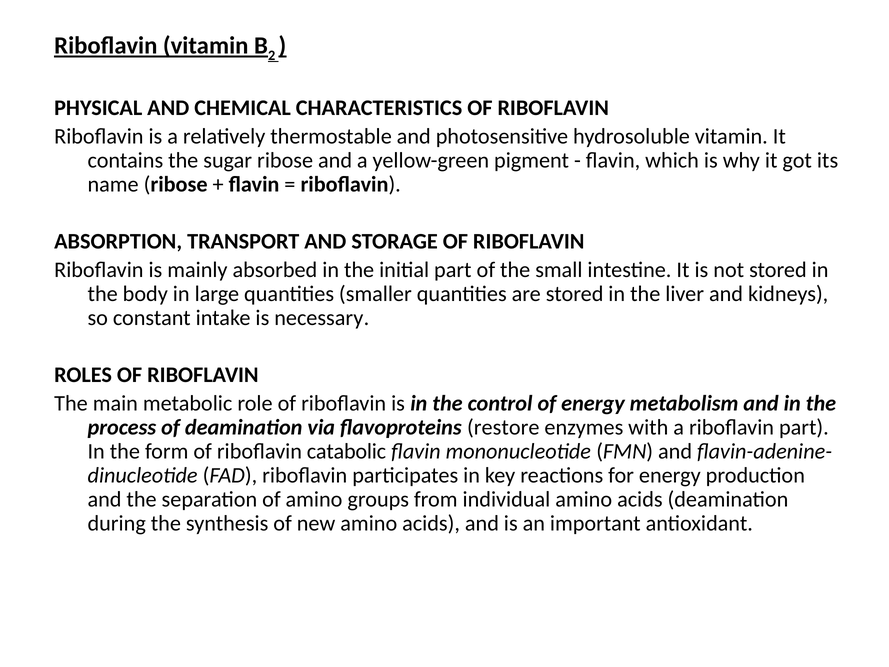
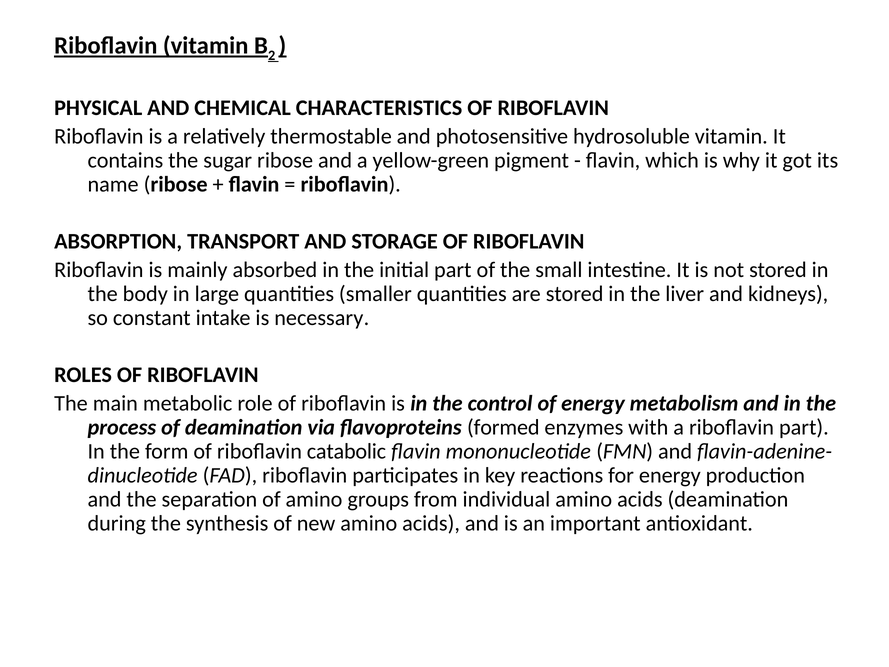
restore: restore -> formed
